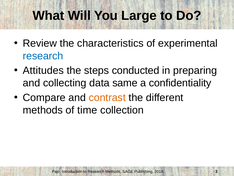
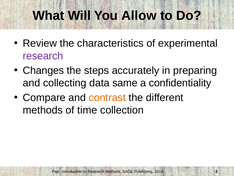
Large: Large -> Allow
research at (43, 56) colour: blue -> purple
Attitudes: Attitudes -> Changes
conducted: conducted -> accurately
